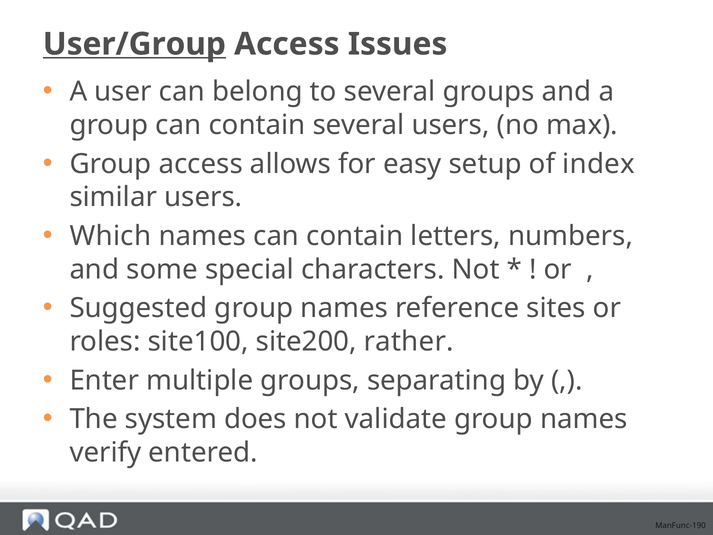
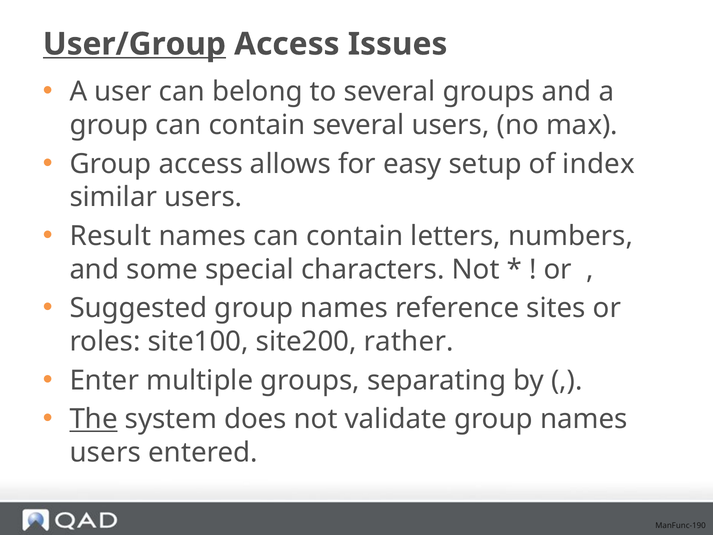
Which: Which -> Result
The underline: none -> present
verify at (105, 452): verify -> users
